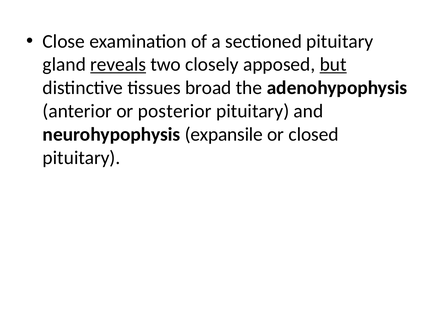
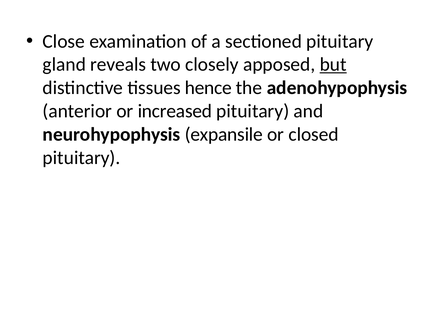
reveals underline: present -> none
broad: broad -> hence
posterior: posterior -> increased
